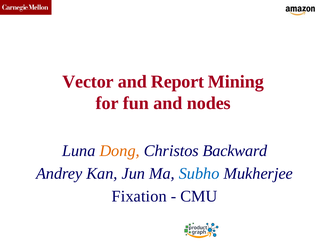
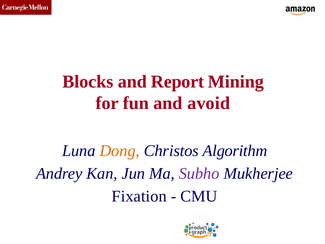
Vector: Vector -> Blocks
nodes: nodes -> avoid
Backward: Backward -> Algorithm
Subho colour: blue -> purple
